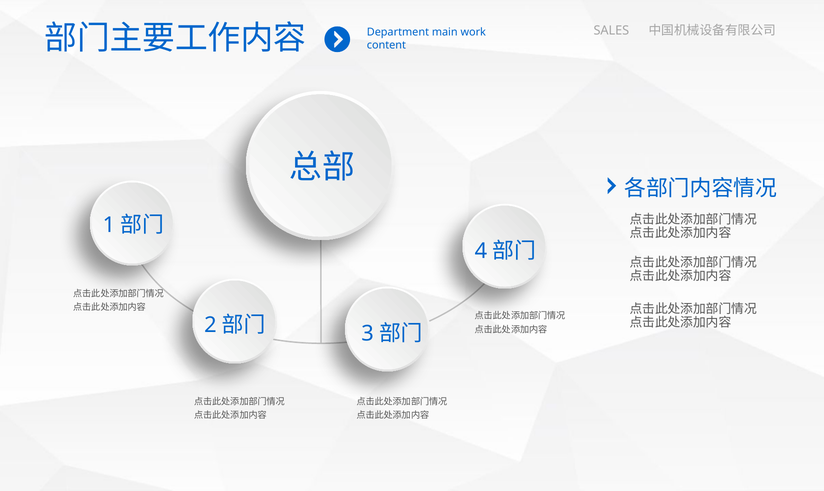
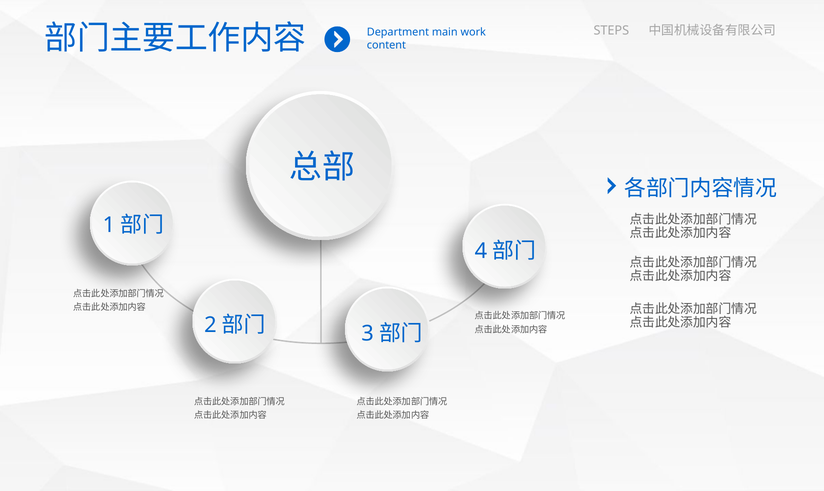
SALES: SALES -> STEPS
